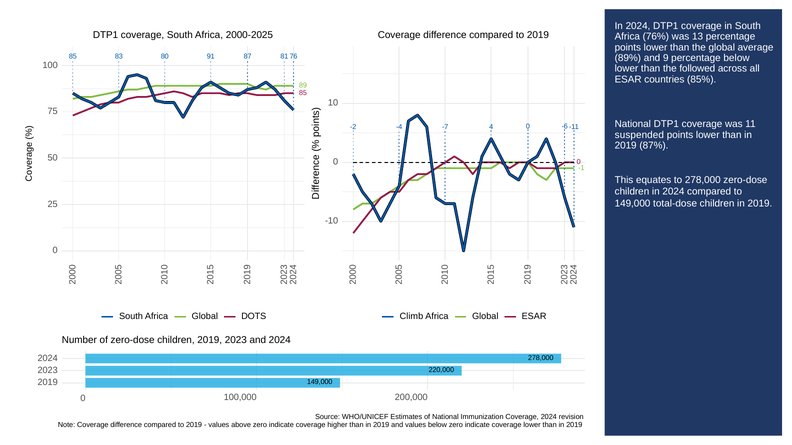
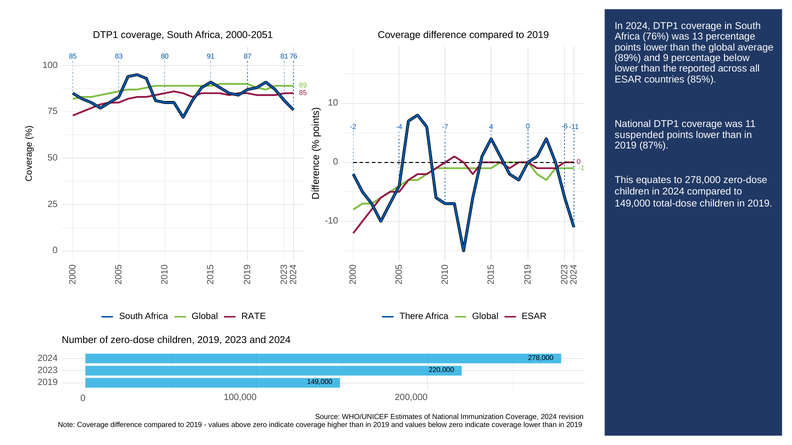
2000-2025: 2000-2025 -> 2000-2051
followed: followed -> reported
DOTS: DOTS -> RATE
Climb: Climb -> There
